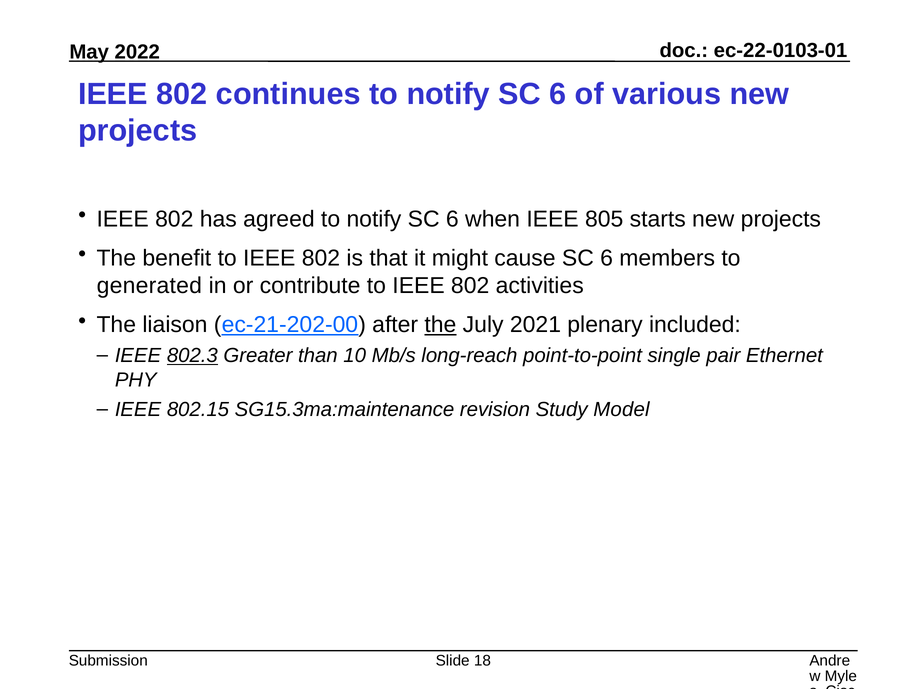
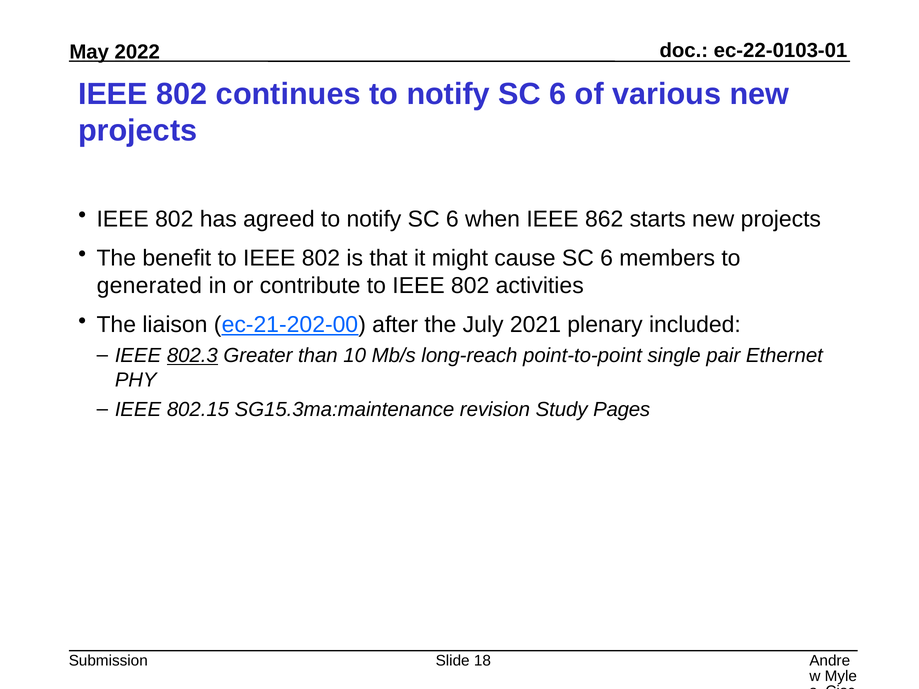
805: 805 -> 862
the at (440, 325) underline: present -> none
Model: Model -> Pages
